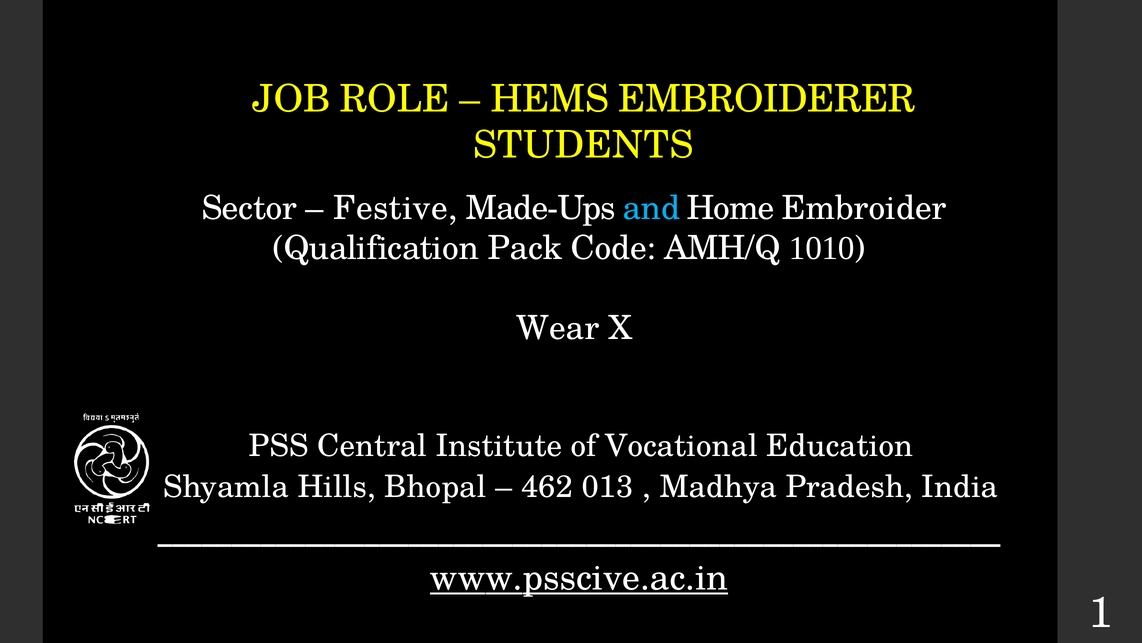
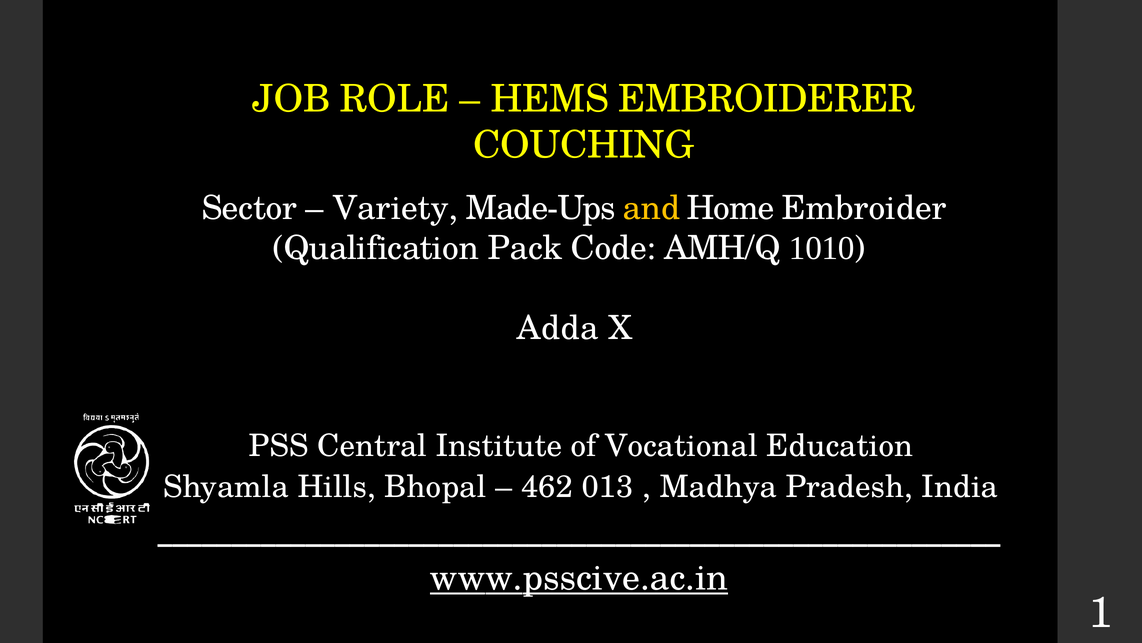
STUDENTS: STUDENTS -> COUCHING
Festive: Festive -> Variety
and colour: light blue -> yellow
Wear: Wear -> Adda
